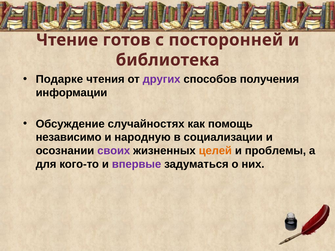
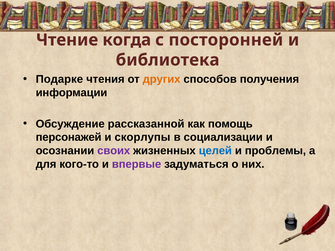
готов: готов -> когда
других colour: purple -> orange
случайностях: случайностях -> рассказанной
независимо: независимо -> персонажей
народную: народную -> скорлупы
целей colour: orange -> blue
